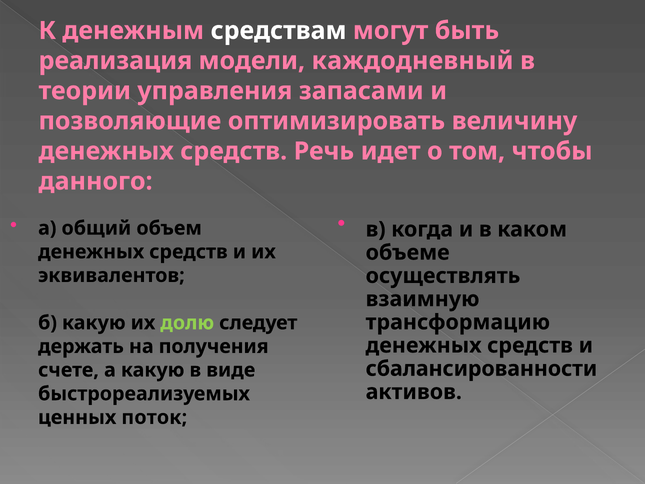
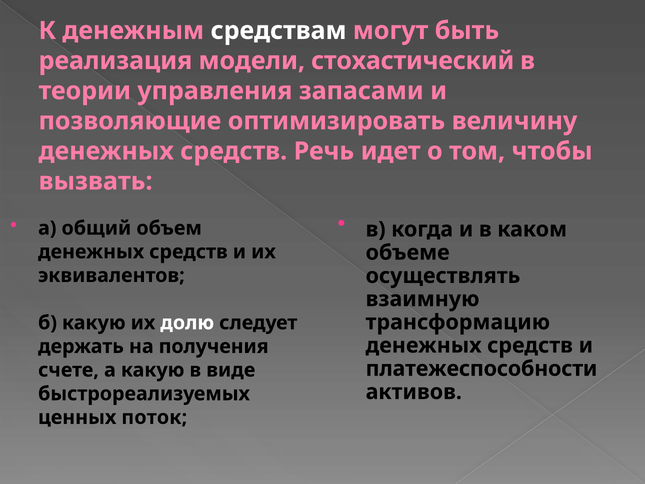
каждодневный: каждодневный -> стохастический
данного: данного -> вызвать
долю colour: light green -> white
сбалансированности: сбалансированности -> платежеспособности
